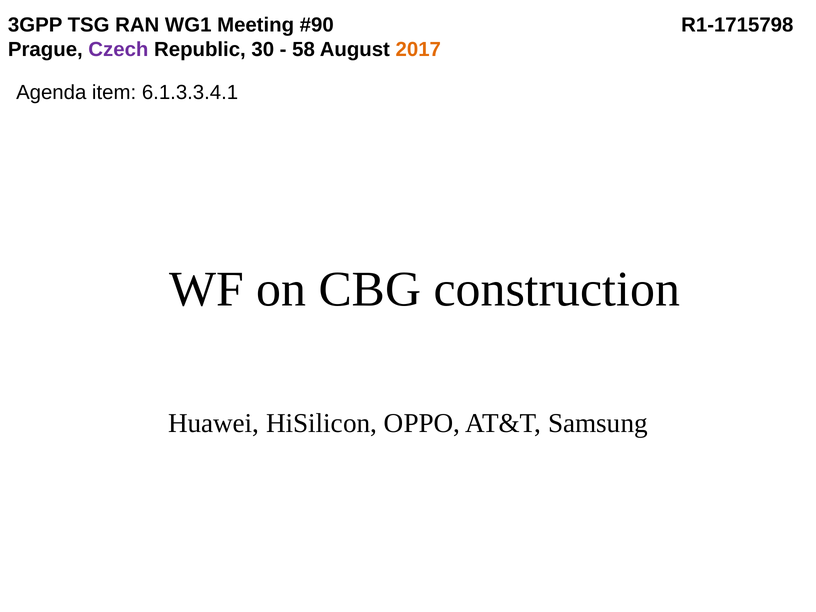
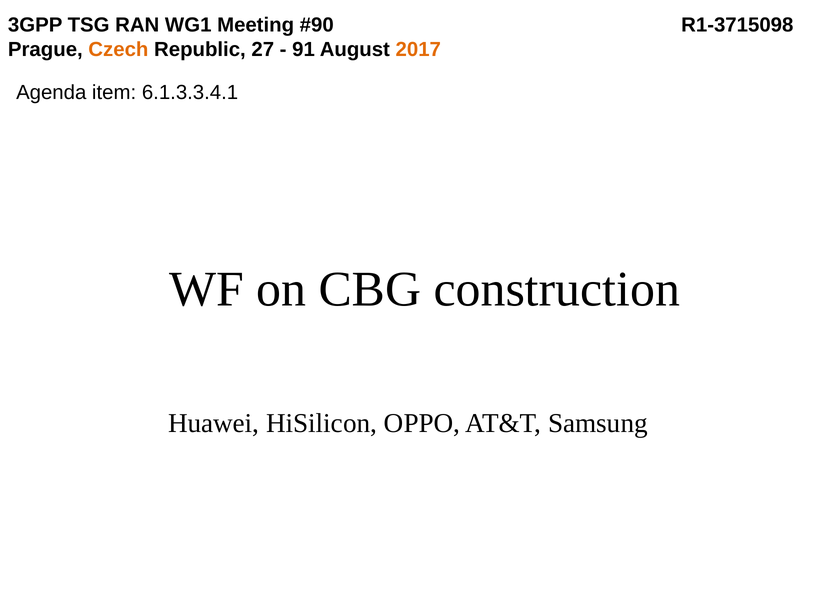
R1-1715798: R1-1715798 -> R1-3715098
Czech colour: purple -> orange
30: 30 -> 27
58: 58 -> 91
